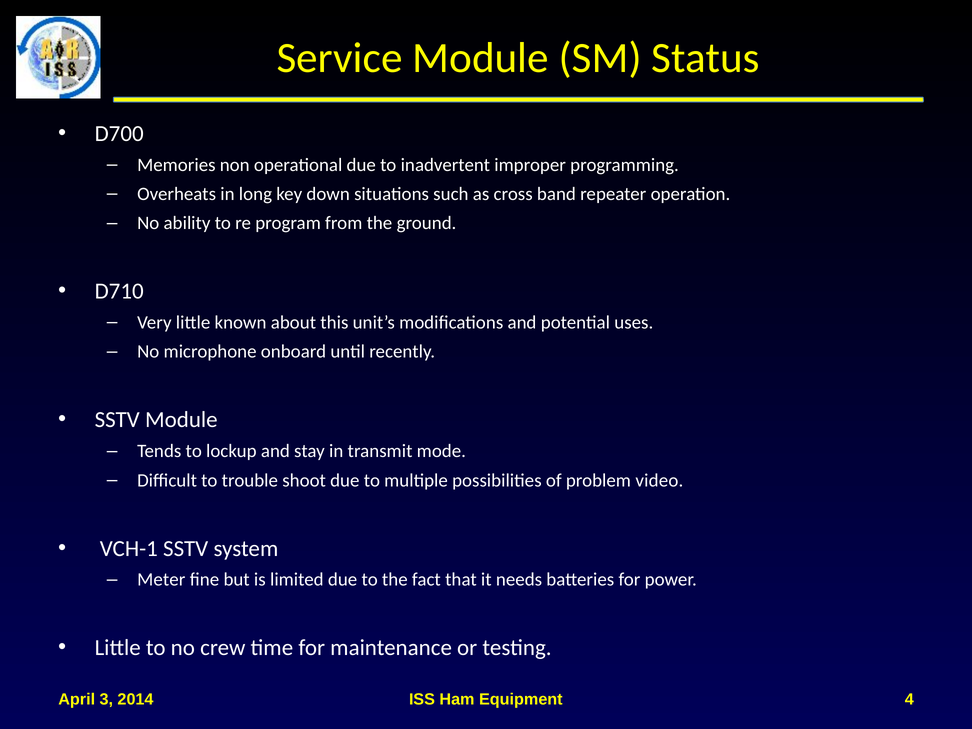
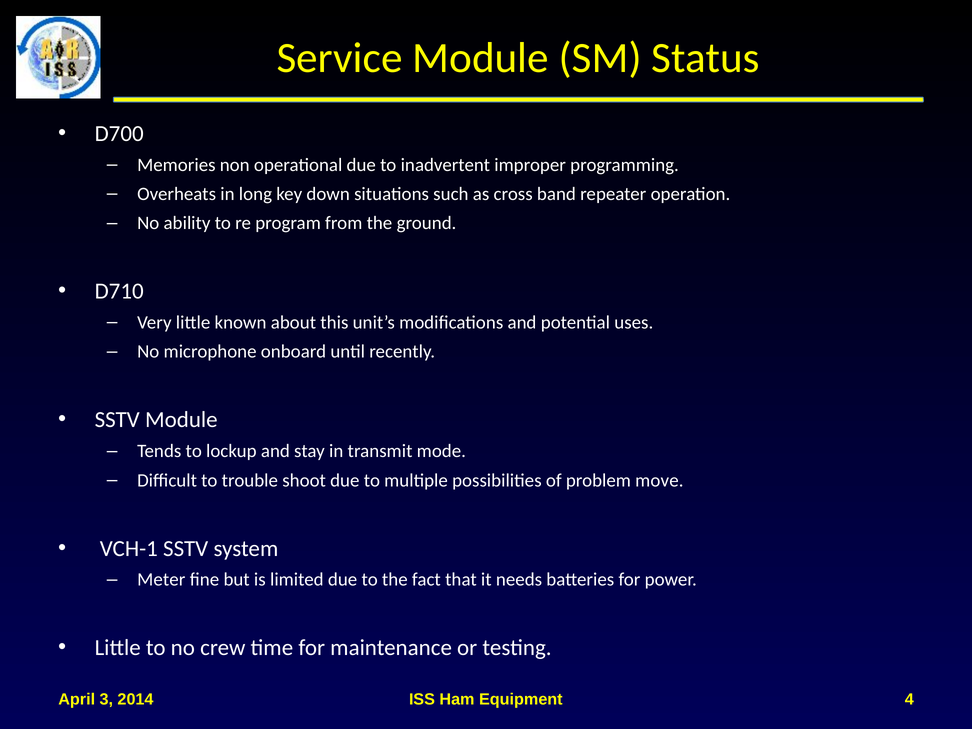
video: video -> move
